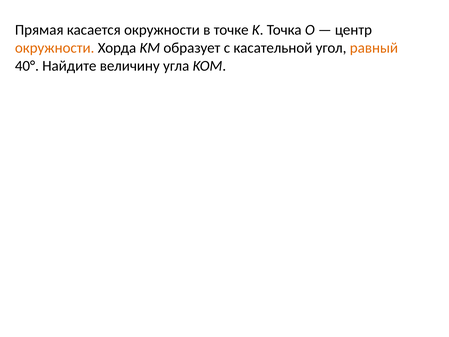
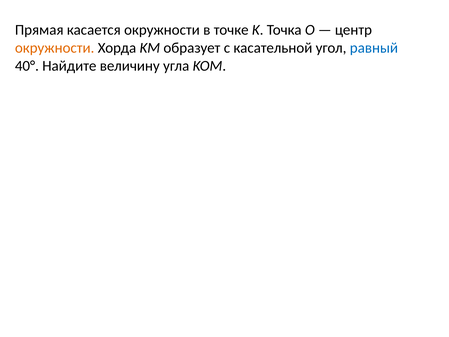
равный colour: orange -> blue
